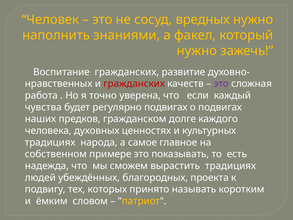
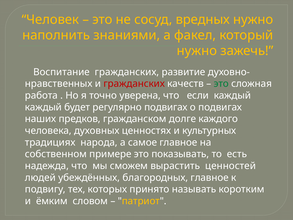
это at (221, 84) colour: purple -> green
чувства at (43, 107): чувства -> каждый
вырастить традициях: традициях -> ценностей
благородных проекта: проекта -> главное
